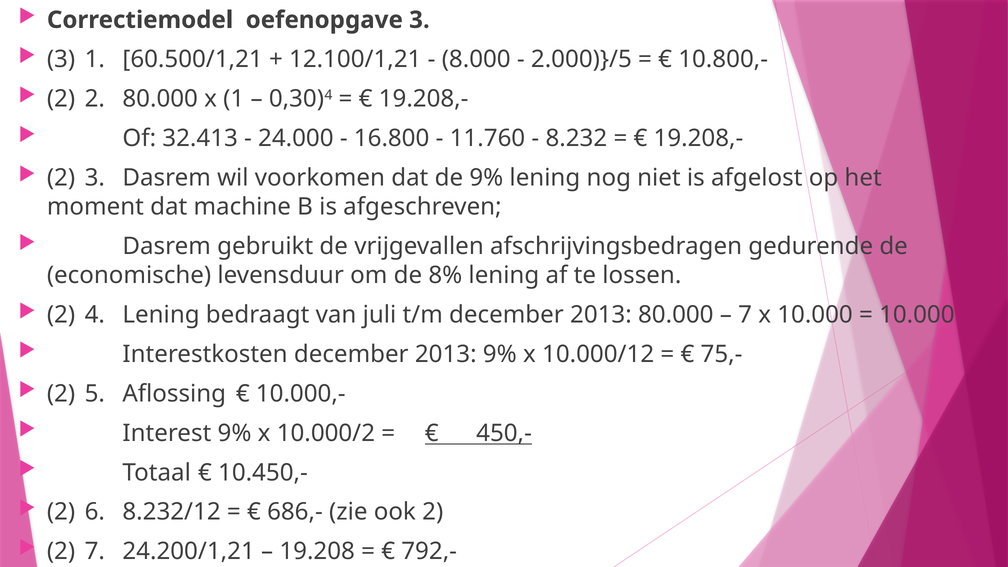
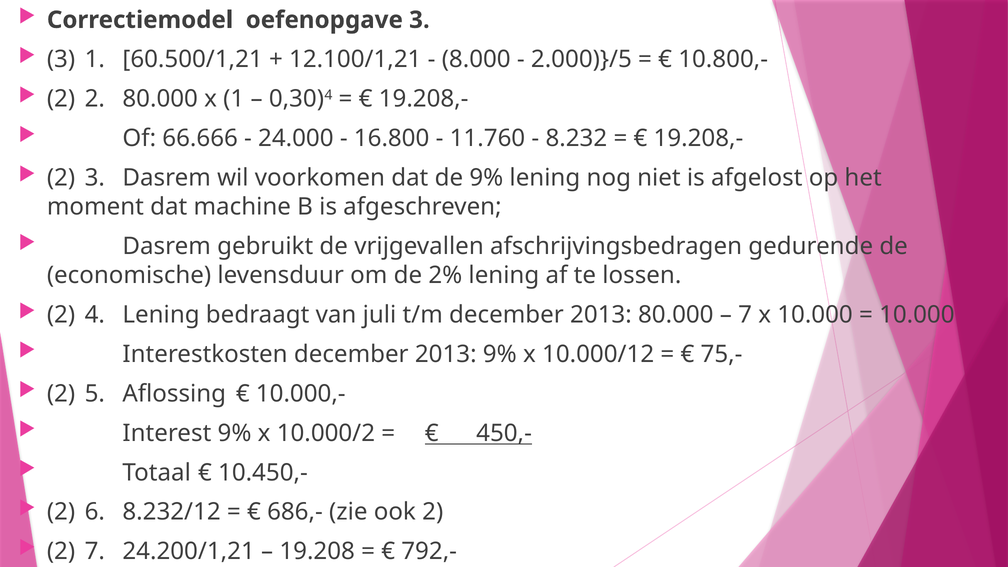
32.413: 32.413 -> 66.666
8%: 8% -> 2%
